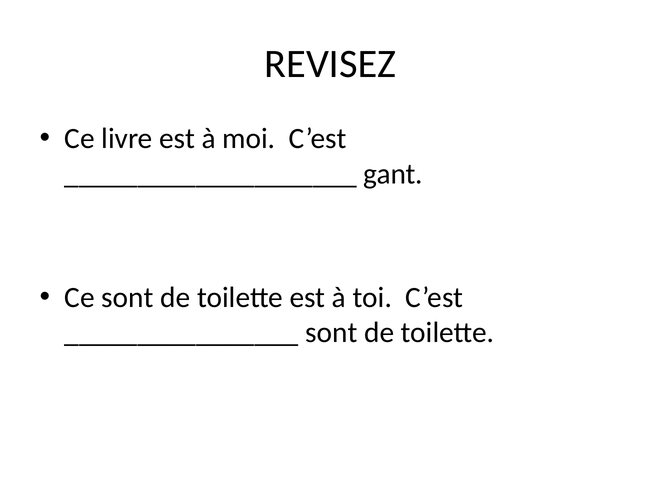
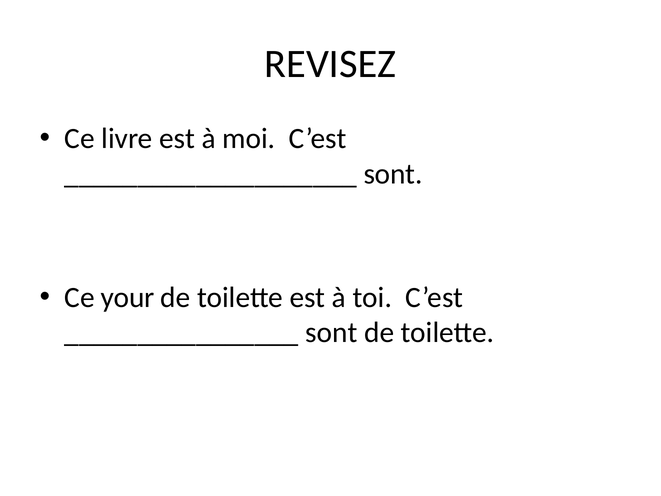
gant at (393, 174): gant -> sont
Ce sont: sont -> your
